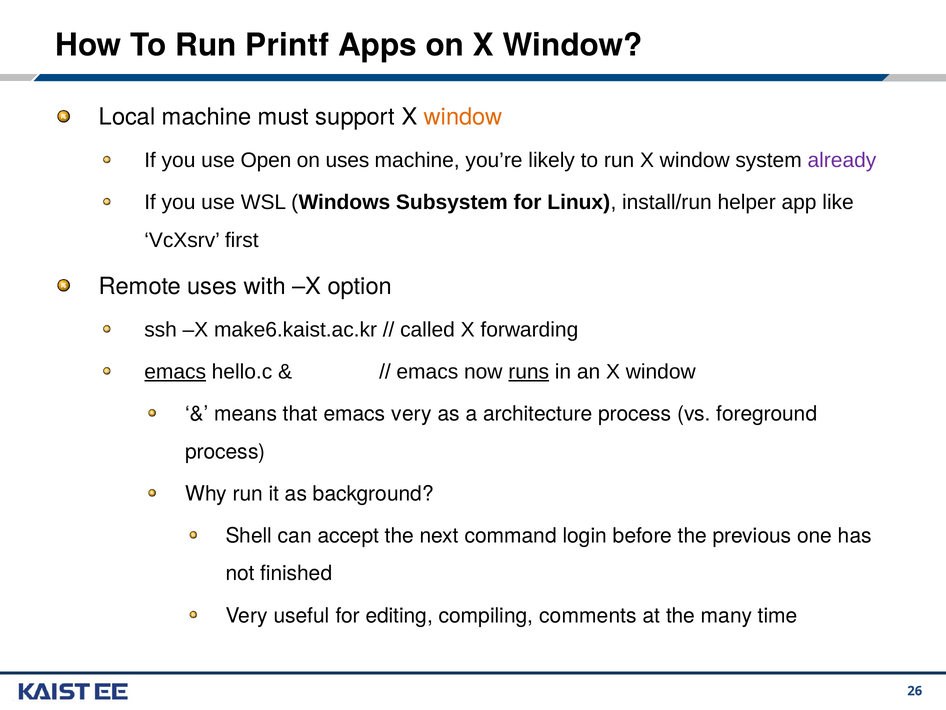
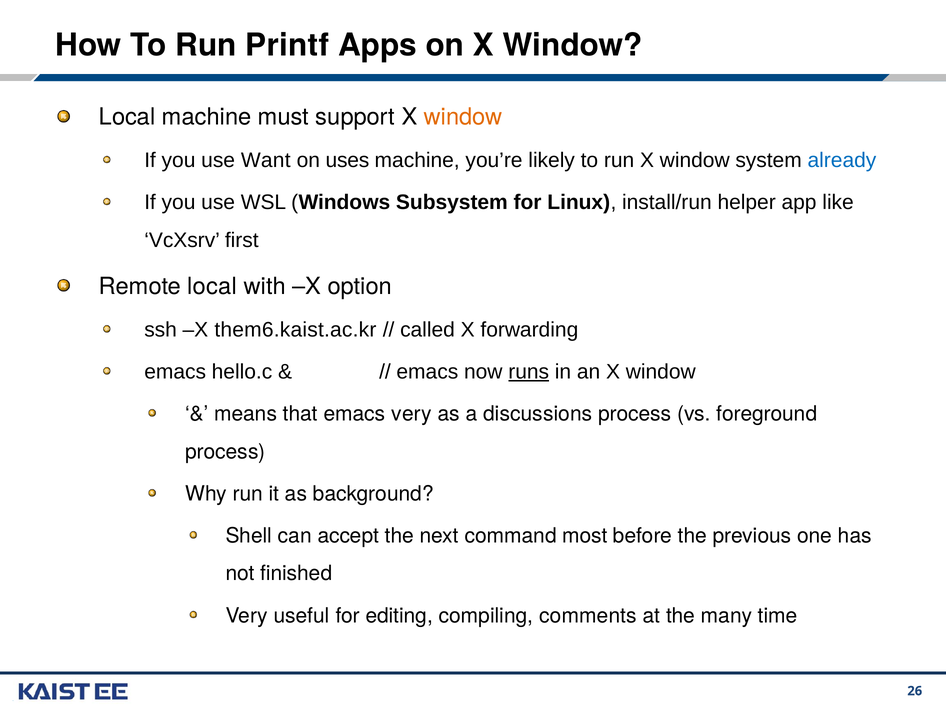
Open: Open -> Want
already colour: purple -> blue
Remote uses: uses -> local
make6.kaist.ac.kr: make6.kaist.ac.kr -> them6.kaist.ac.kr
emacs at (175, 372) underline: present -> none
architecture: architecture -> discussions
login: login -> most
